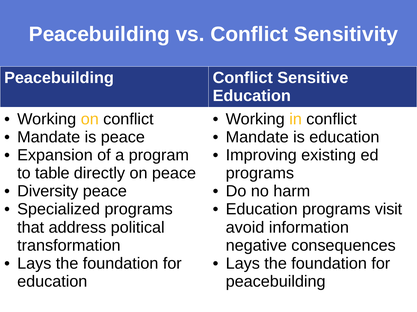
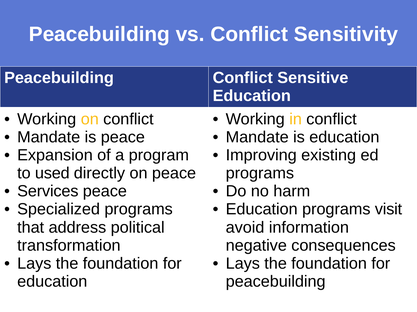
table: table -> used
Diversity: Diversity -> Services
